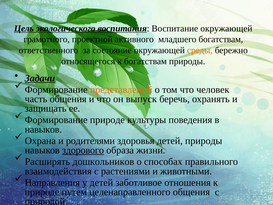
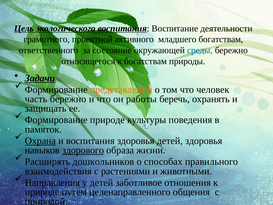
Воспитание окружающей: окружающей -> деятельности
среды colour: orange -> blue
часть общения: общения -> бережно
выпуск: выпуск -> работы
навыков at (43, 129): навыков -> памяток
Охрана underline: none -> present
и родителями: родителями -> воспитания
детей природы: природы -> здоровья
